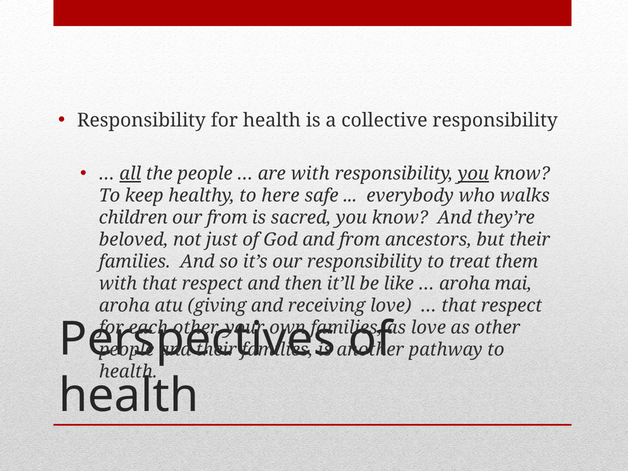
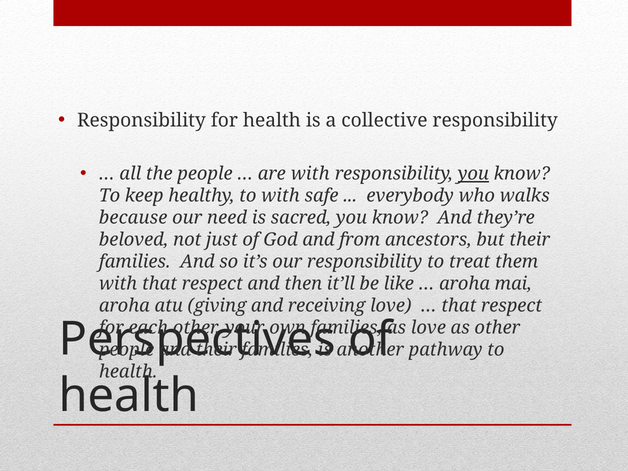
all underline: present -> none
to here: here -> with
children: children -> because
our from: from -> need
